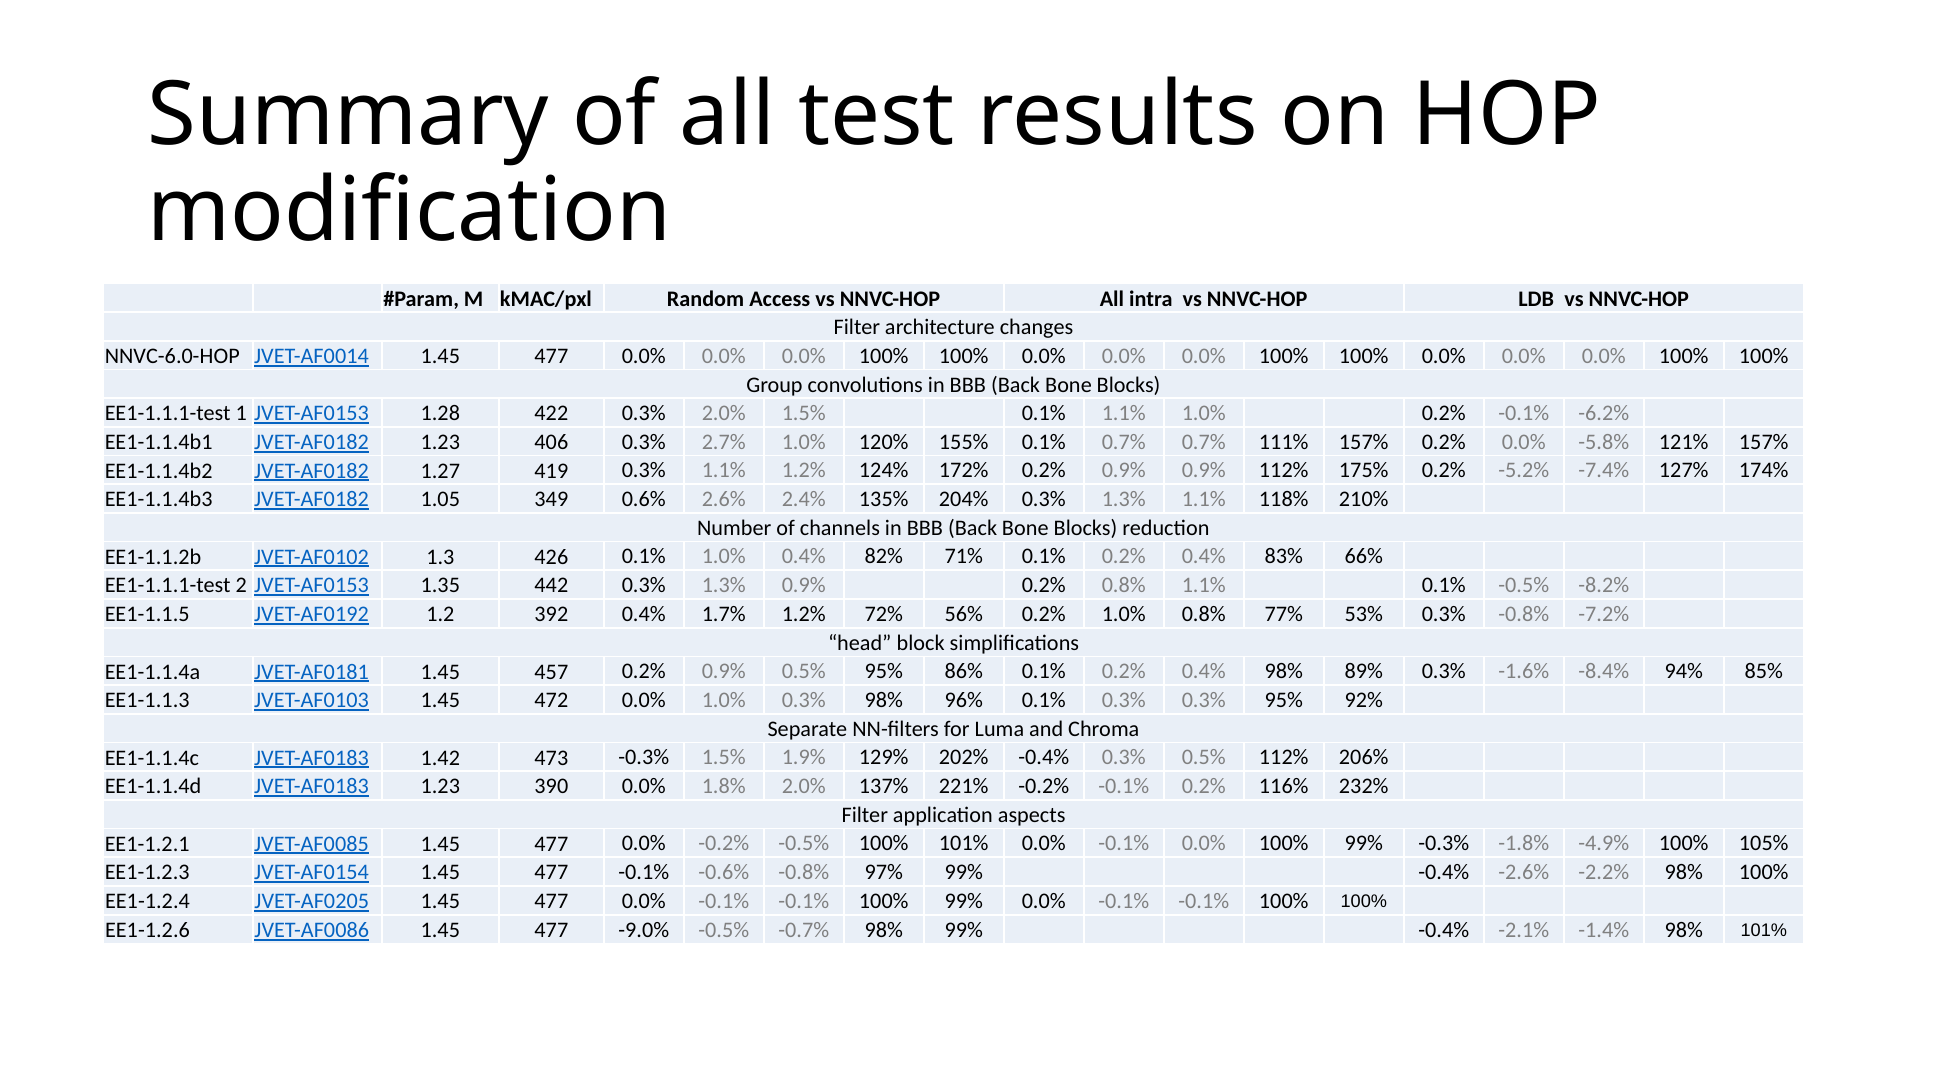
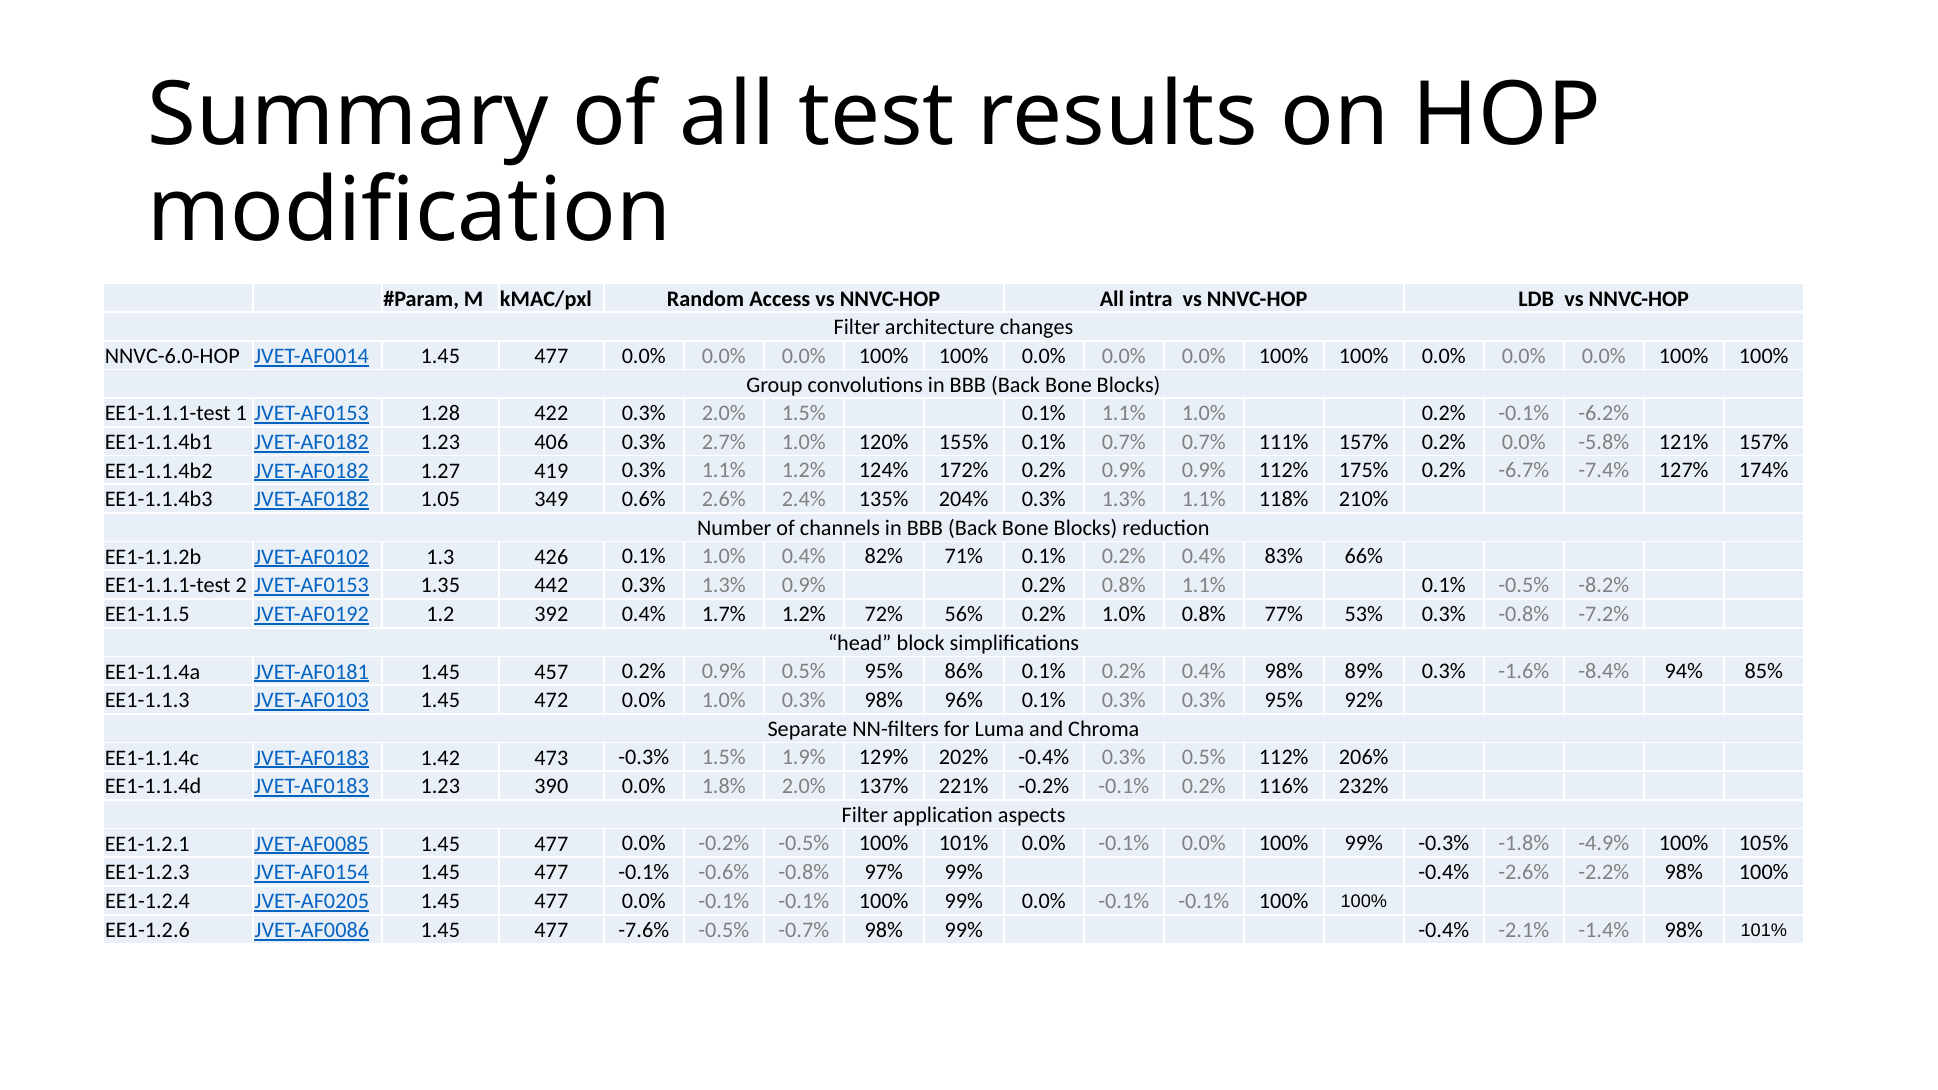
-5.2%: -5.2% -> -6.7%
-9.0%: -9.0% -> -7.6%
